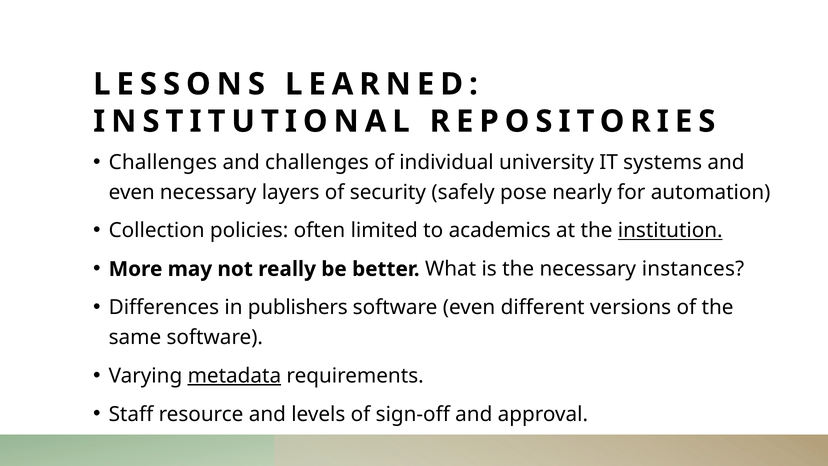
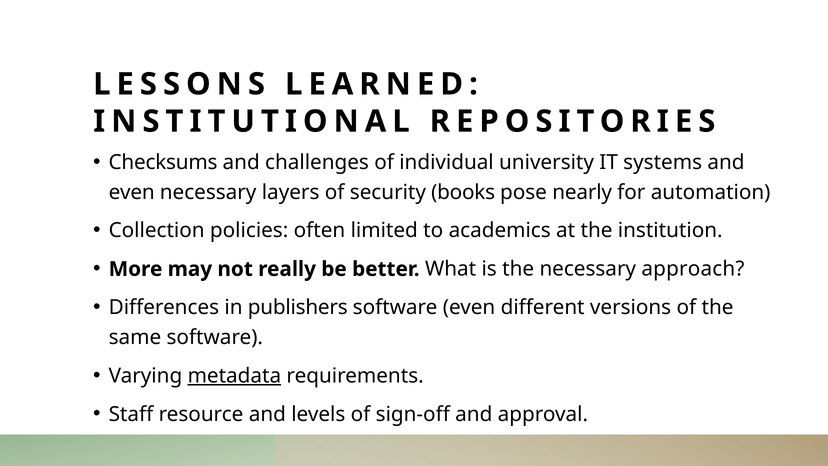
Challenges at (163, 162): Challenges -> Checksums
safely: safely -> books
institution underline: present -> none
instances: instances -> approach
